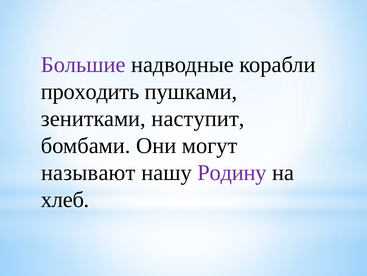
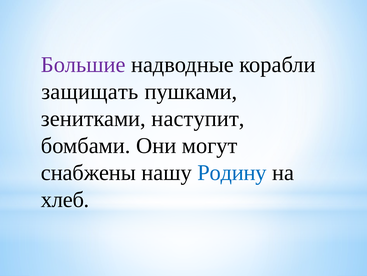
проходить: проходить -> защищать
называют: называют -> снабжены
Родину colour: purple -> blue
